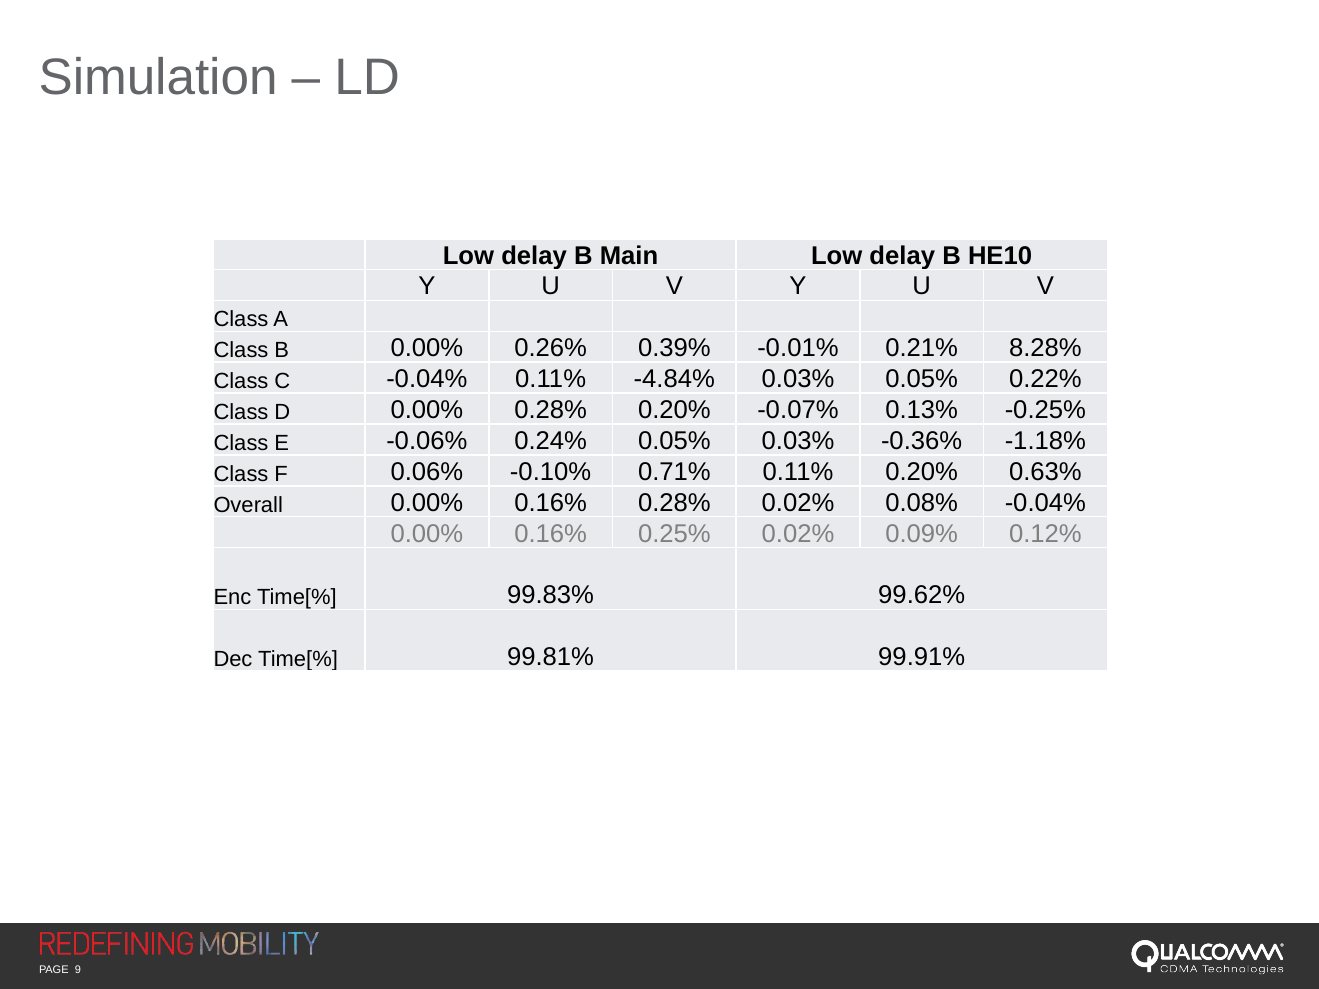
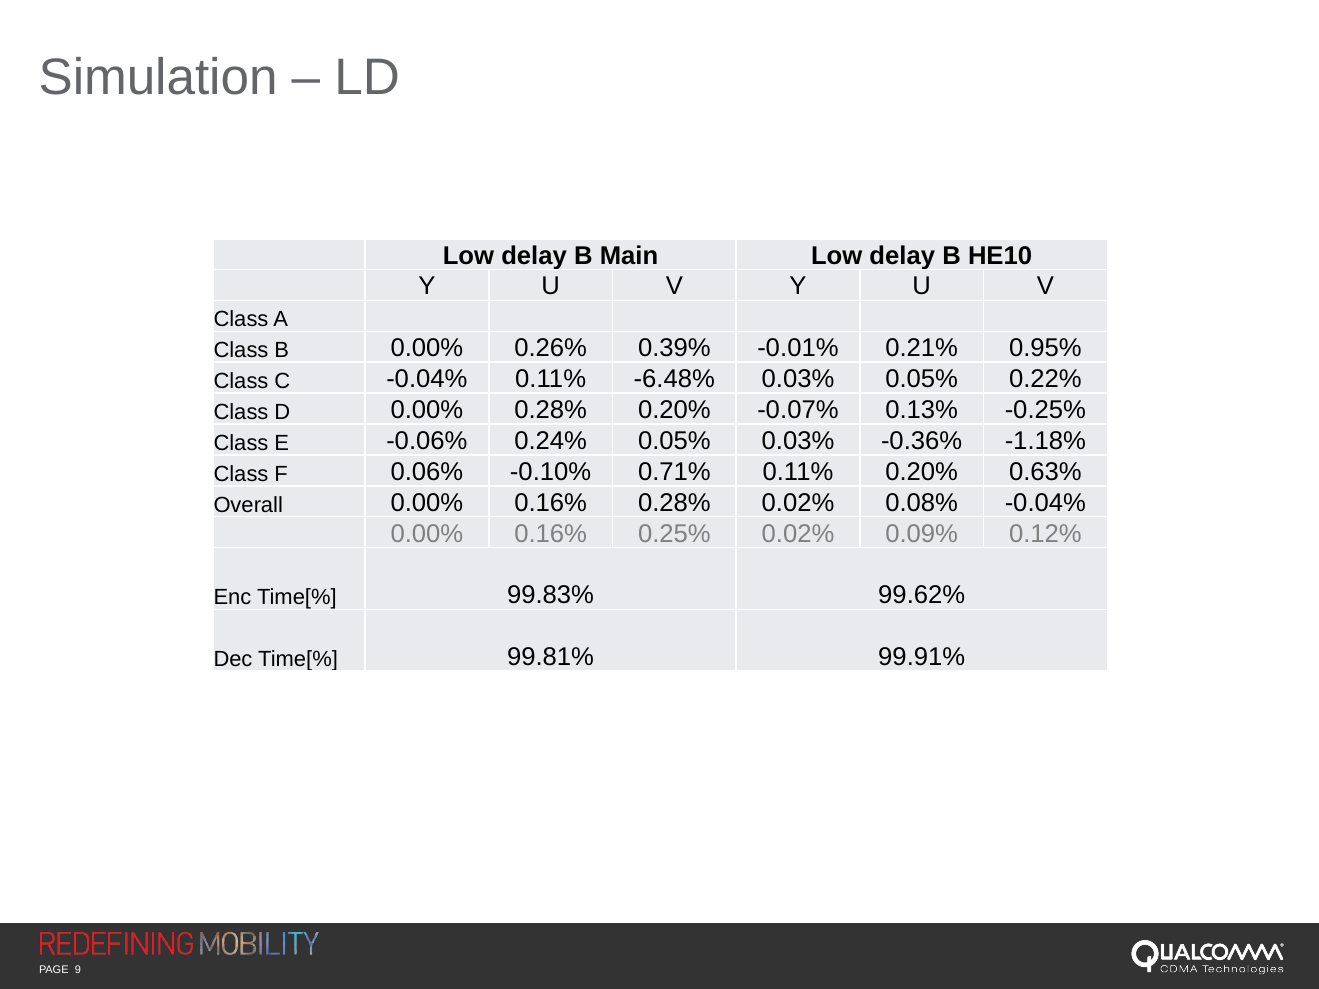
8.28%: 8.28% -> 0.95%
-4.84%: -4.84% -> -6.48%
